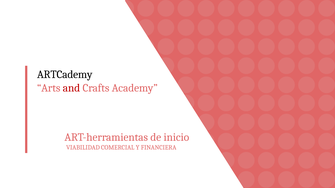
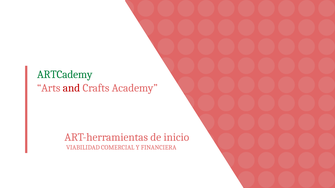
ARTCademy colour: black -> green
